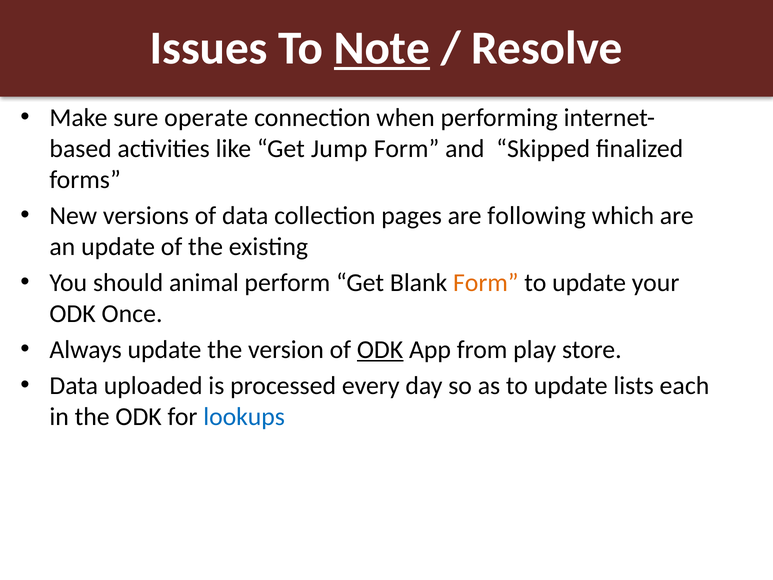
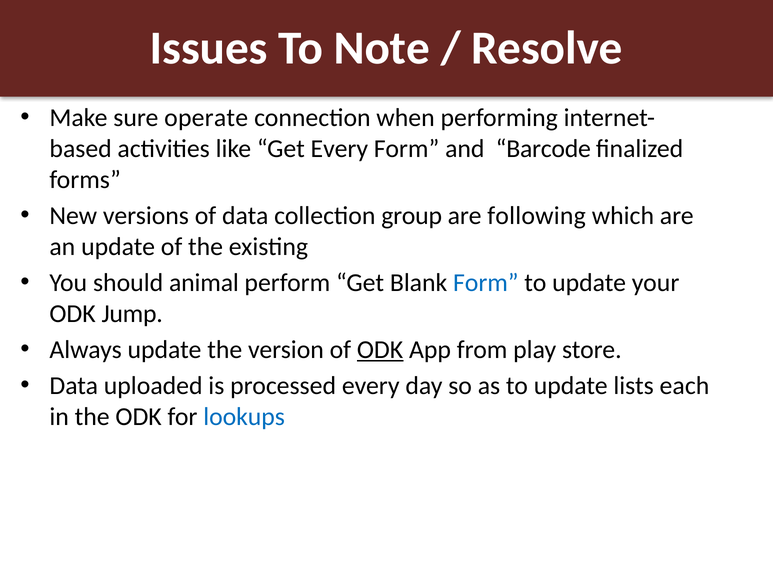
Note underline: present -> none
Get Jump: Jump -> Every
Skipped: Skipped -> Barcode
pages: pages -> group
Form at (486, 283) colour: orange -> blue
Once: Once -> Jump
